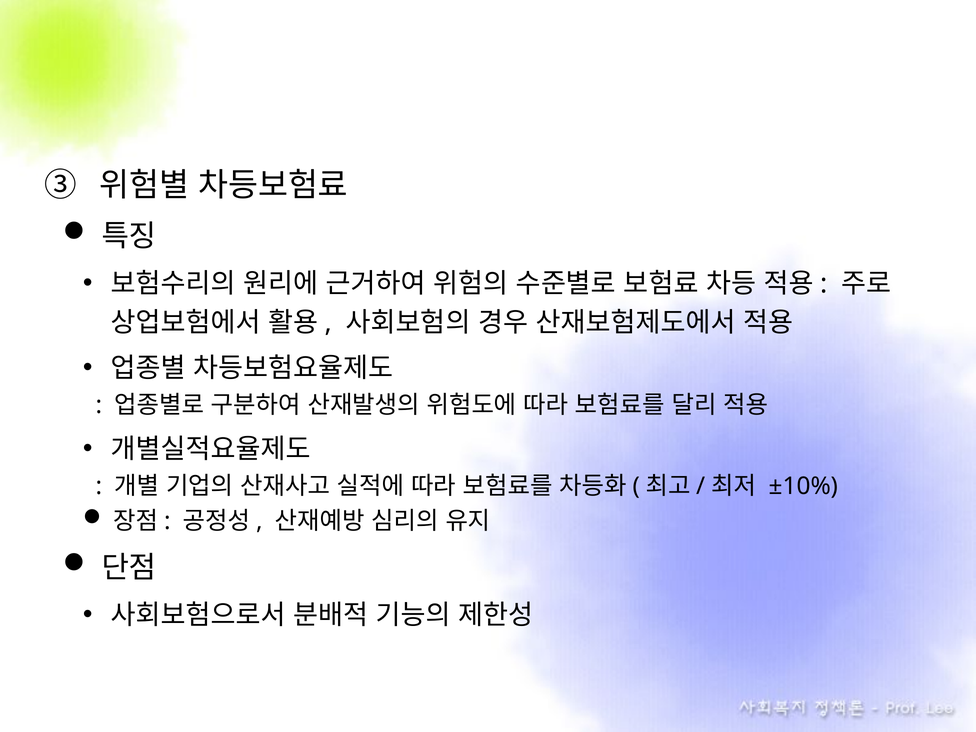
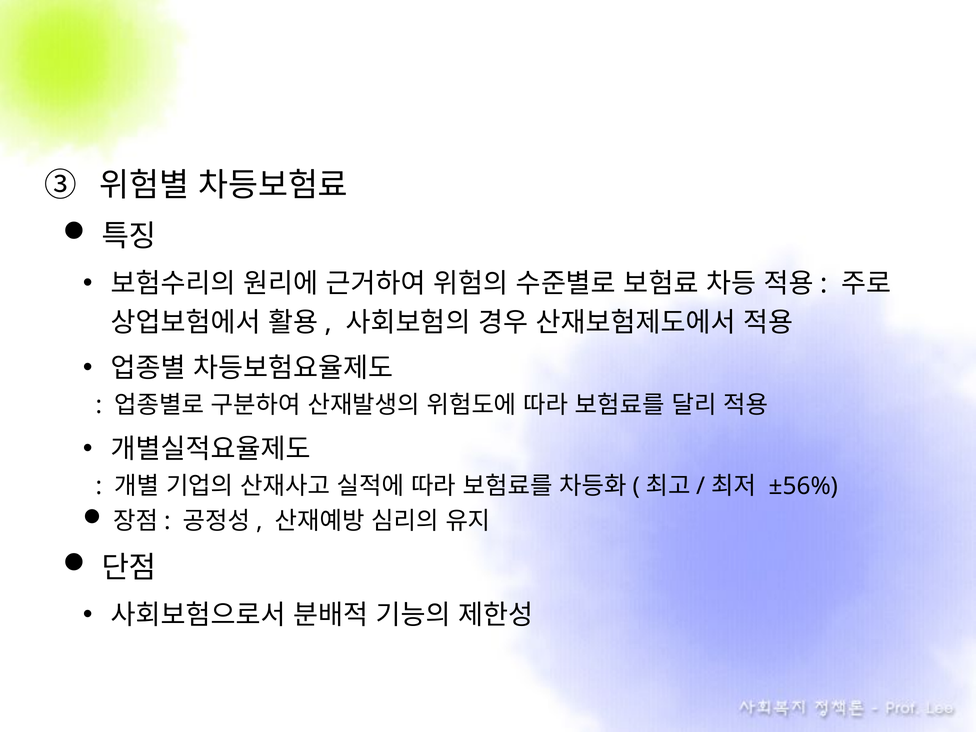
±10%: ±10% -> ±56%
